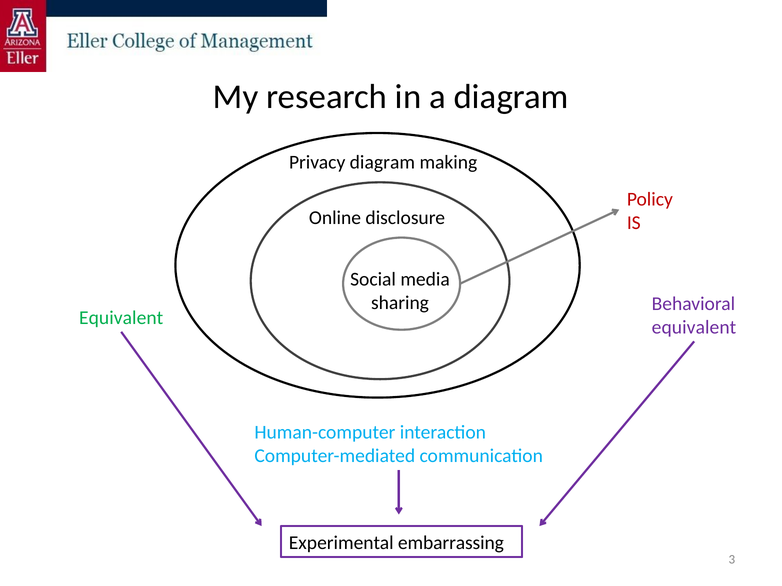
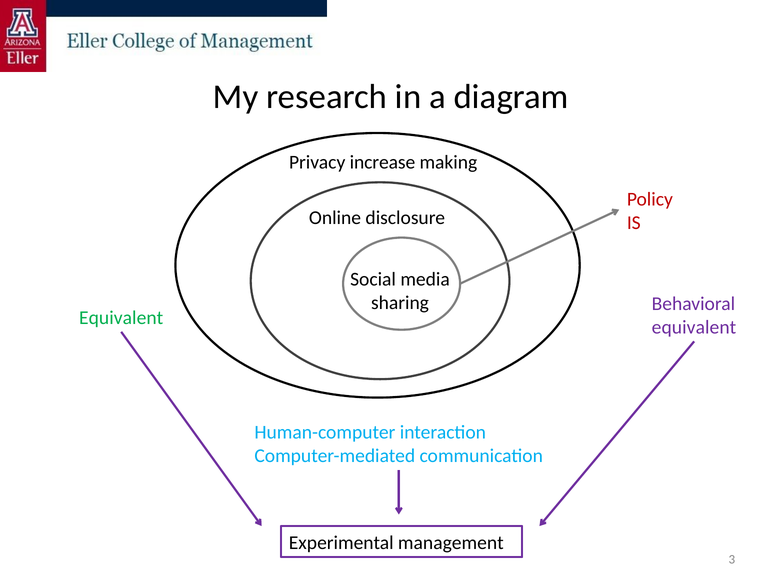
Privacy diagram: diagram -> increase
embarrassing: embarrassing -> management
